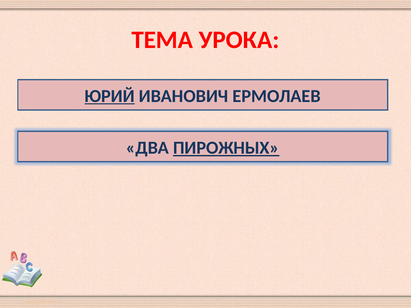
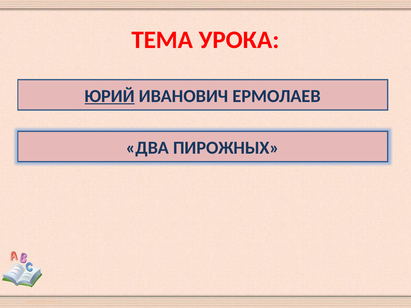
ПИРОЖНЫХ underline: present -> none
